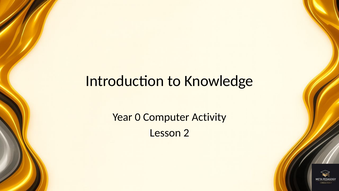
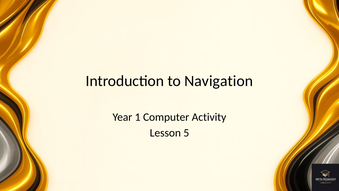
Knowledge: Knowledge -> Navigation
0: 0 -> 1
2: 2 -> 5
